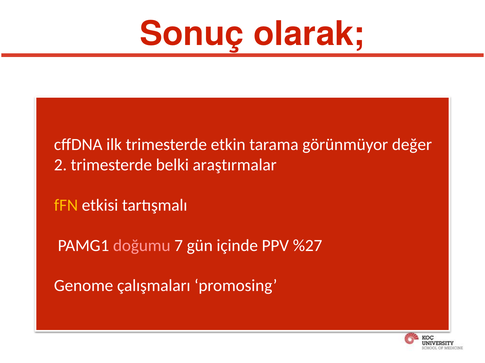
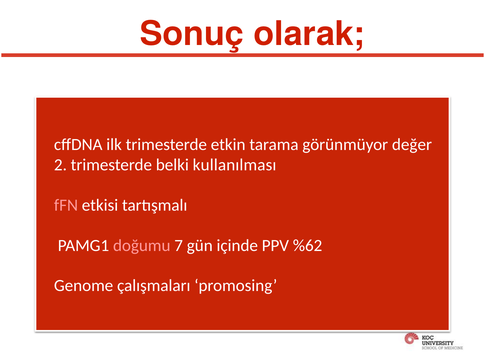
araştırmalar: araştırmalar -> kullanılması
fFN colour: yellow -> pink
%27: %27 -> %62
